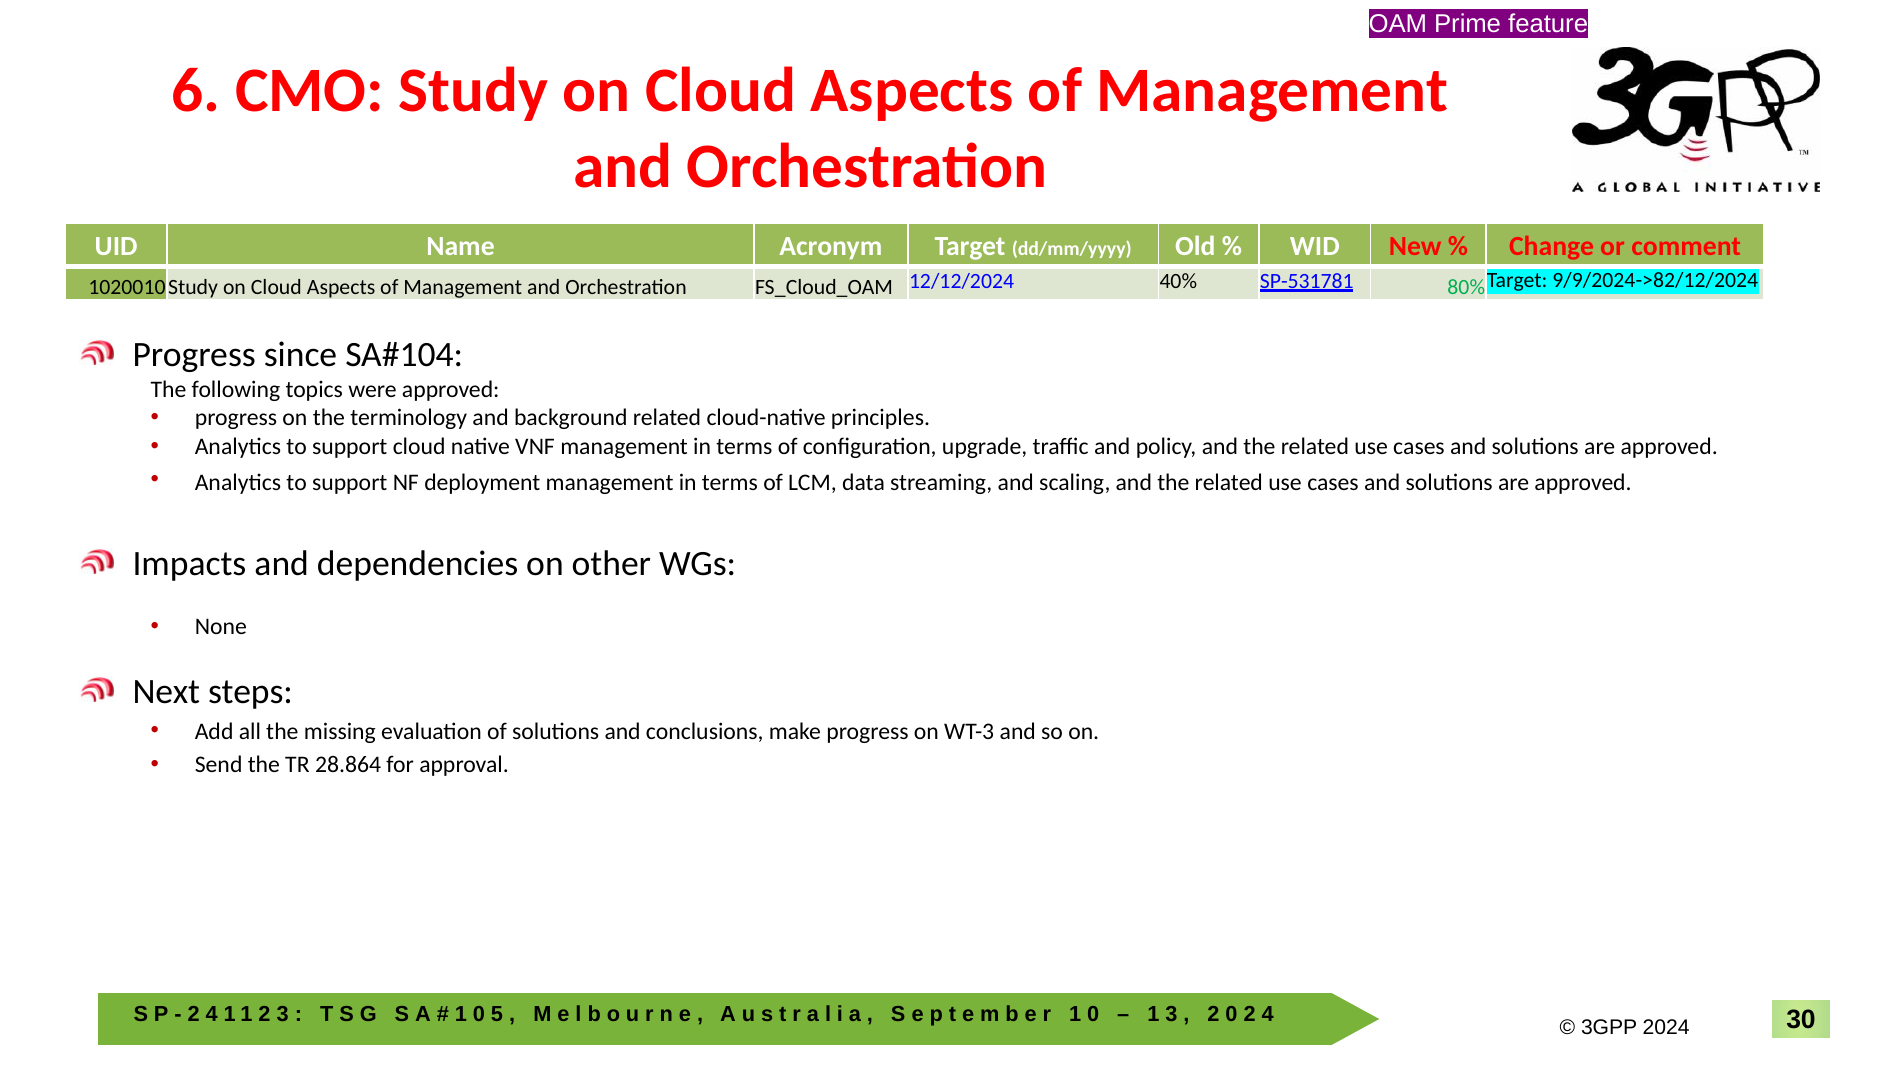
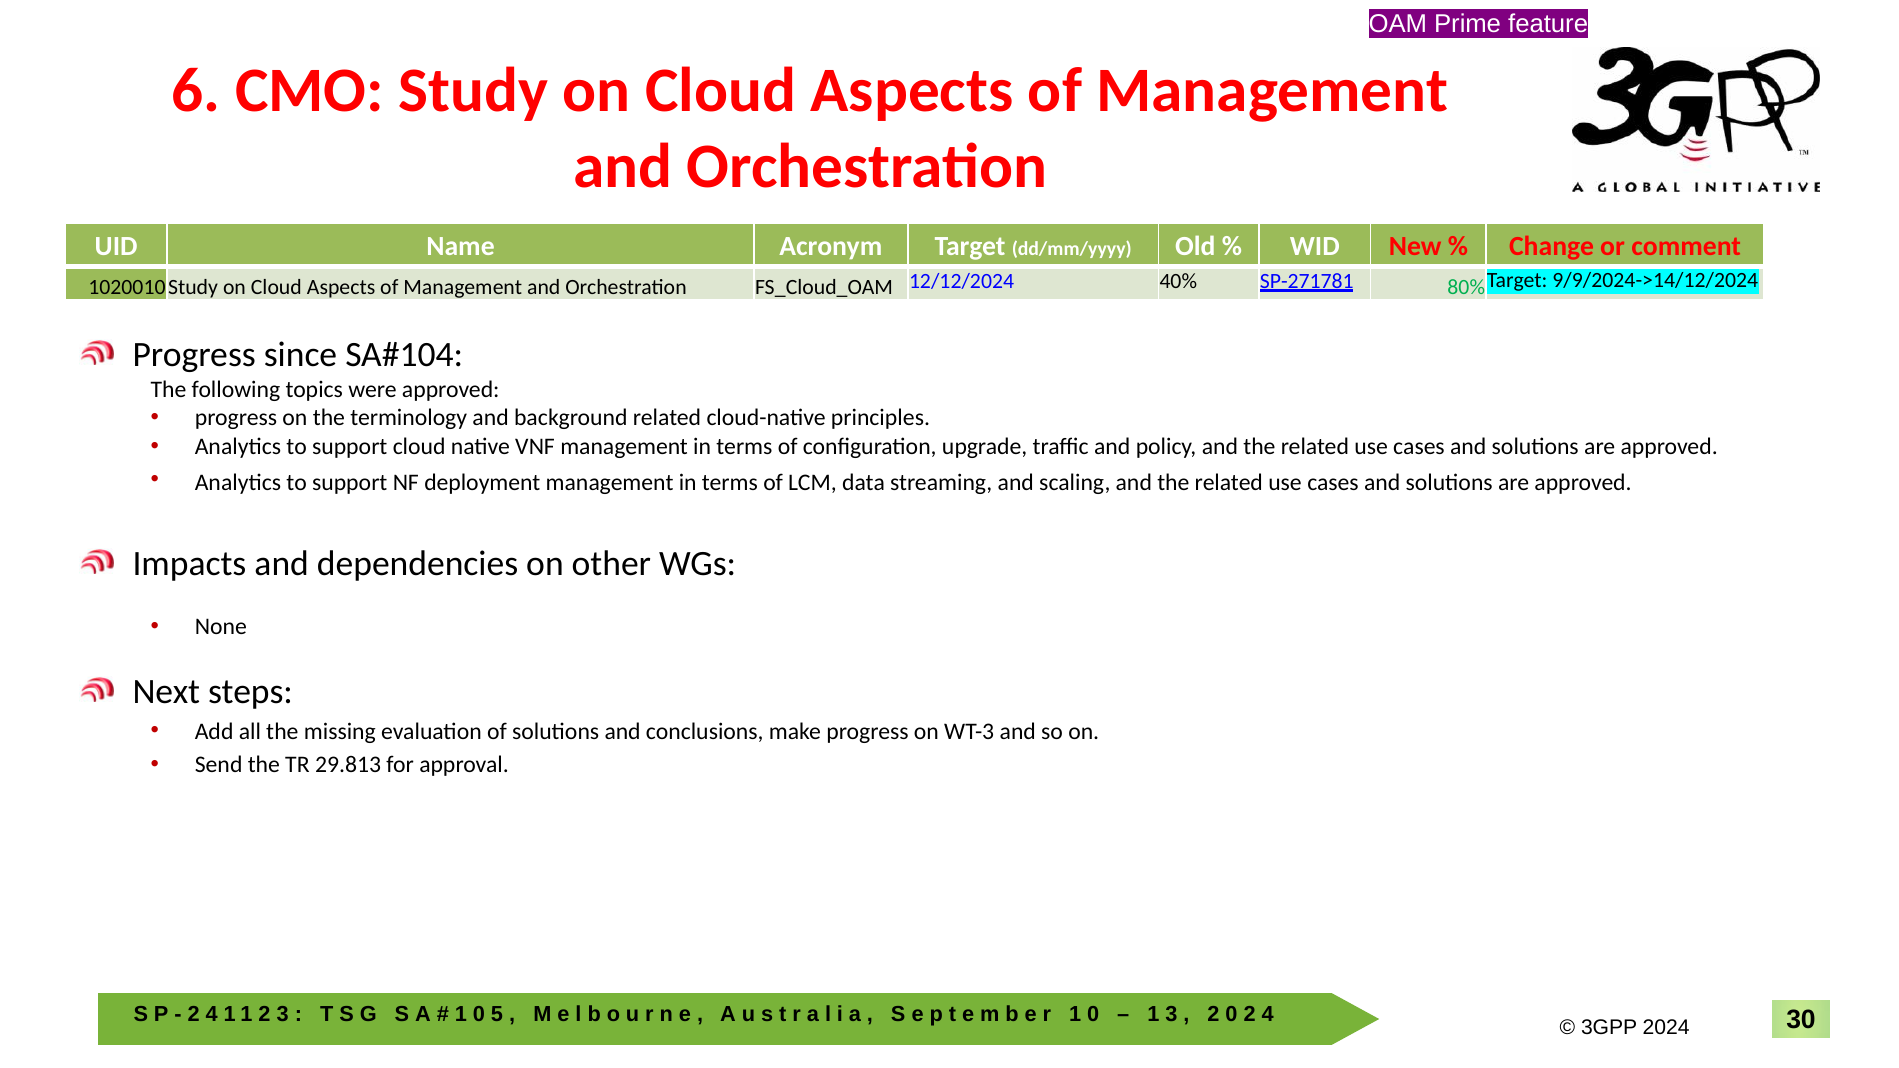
SP-531781: SP-531781 -> SP-271781
9/9/2024->82/12/2024: 9/9/2024->82/12/2024 -> 9/9/2024->14/12/2024
28.864: 28.864 -> 29.813
